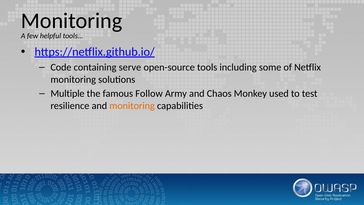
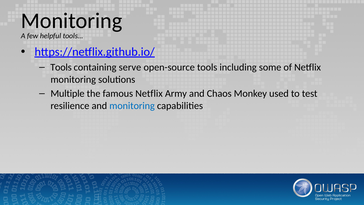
Code at (61, 67): Code -> Tools
famous Follow: Follow -> Netflix
monitoring at (132, 106) colour: orange -> blue
